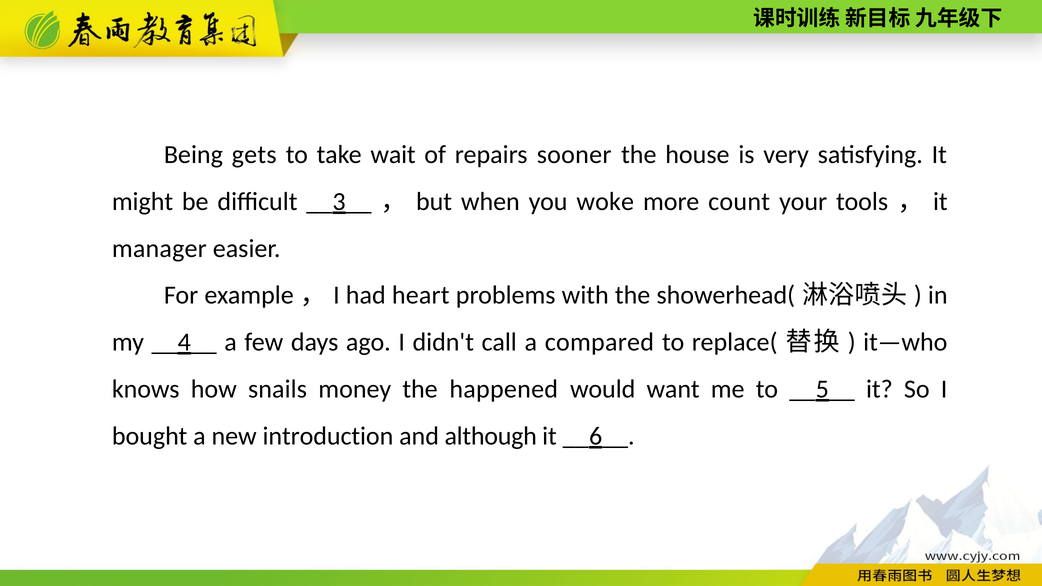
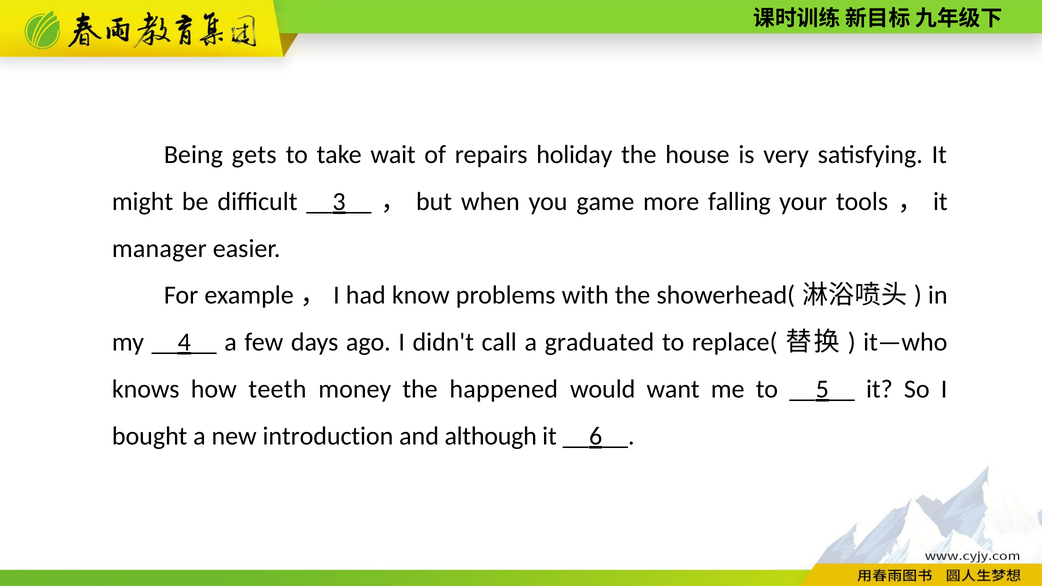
sooner: sooner -> holiday
woke: woke -> game
count: count -> falling
heart: heart -> know
compared: compared -> graduated
snails: snails -> teeth
